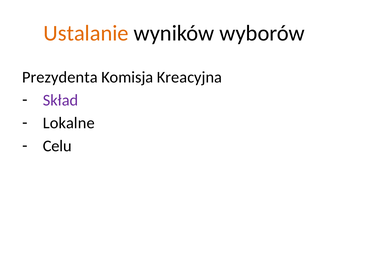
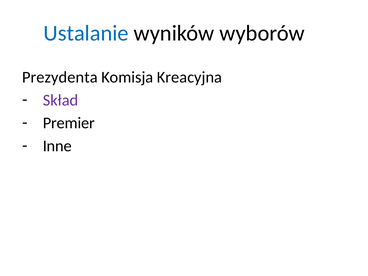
Ustalanie colour: orange -> blue
Lokalne: Lokalne -> Premier
Celu: Celu -> Inne
